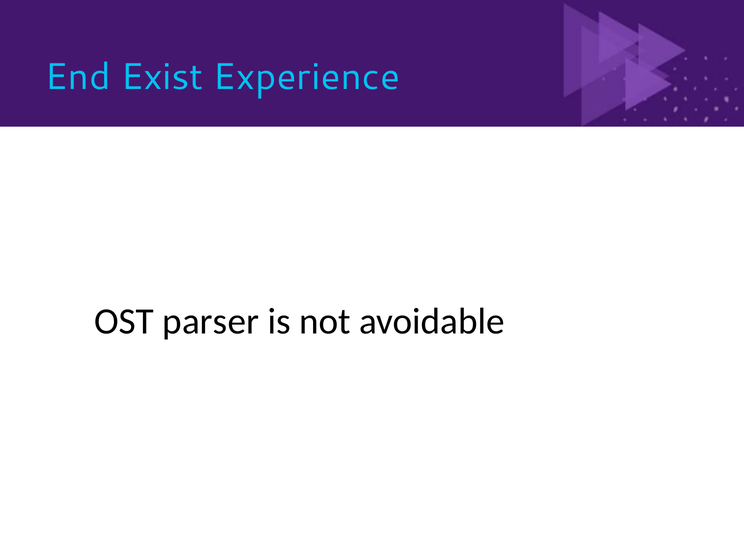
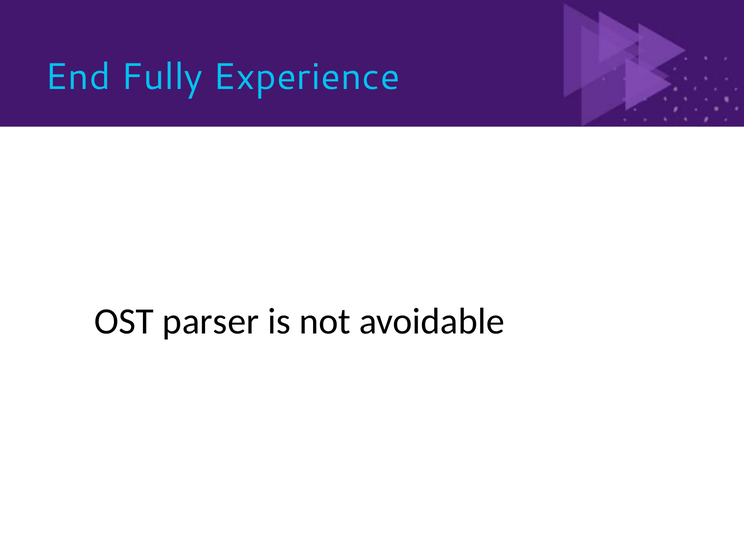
Exist: Exist -> Fully
